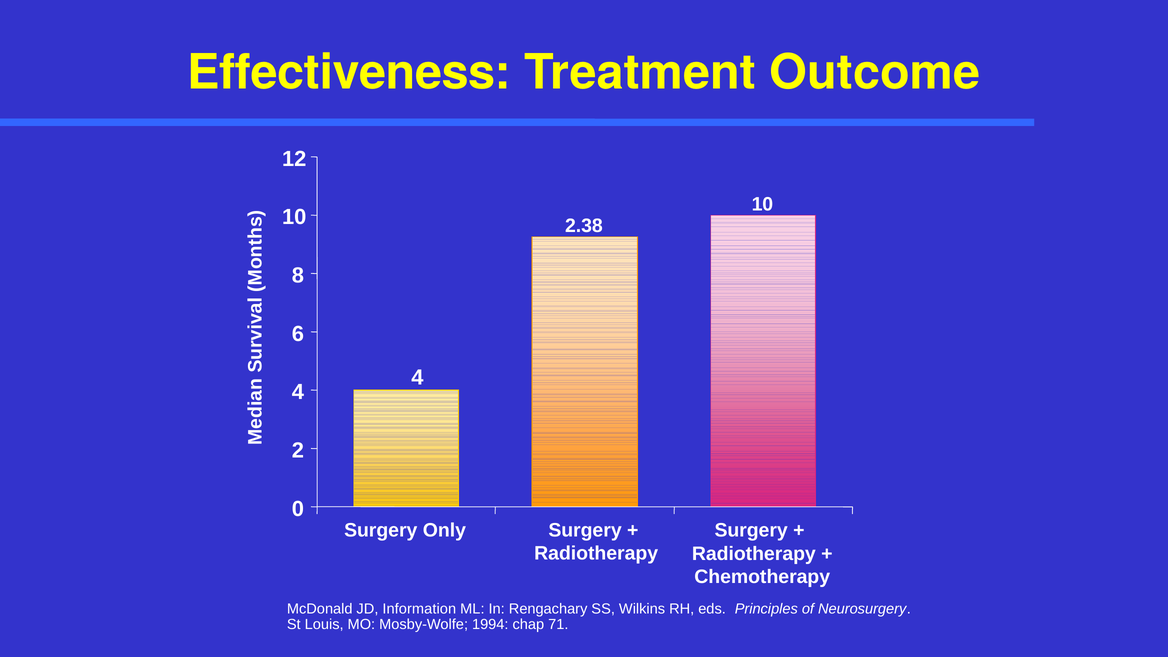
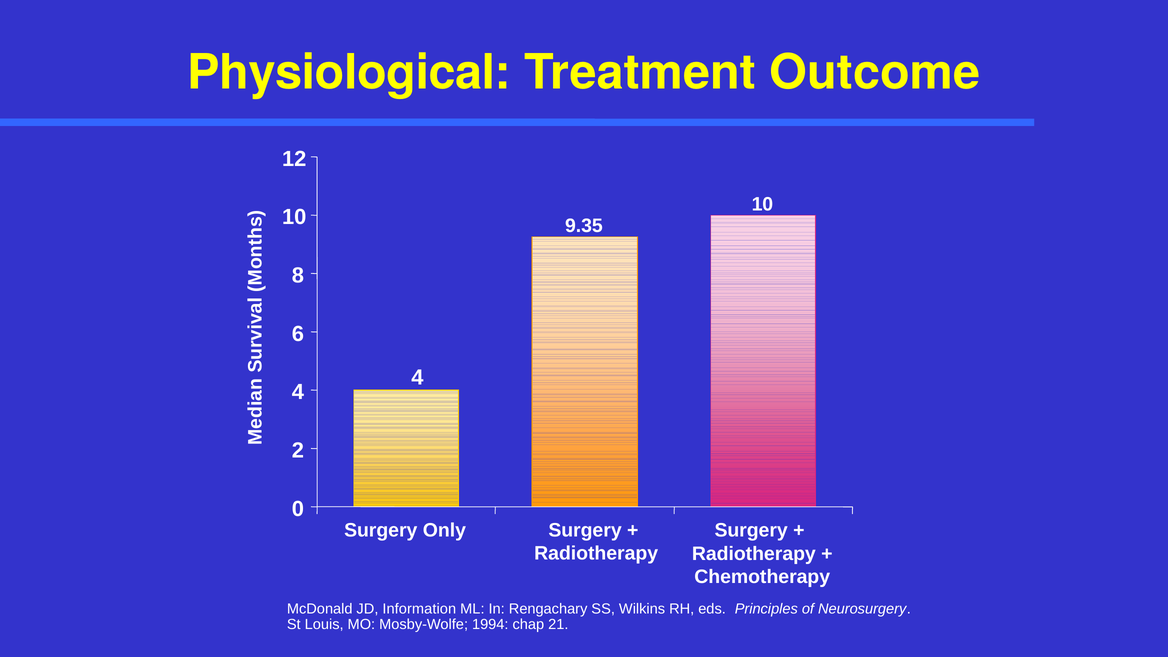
Effectiveness: Effectiveness -> Physiological
2.38: 2.38 -> 9.35
71: 71 -> 21
